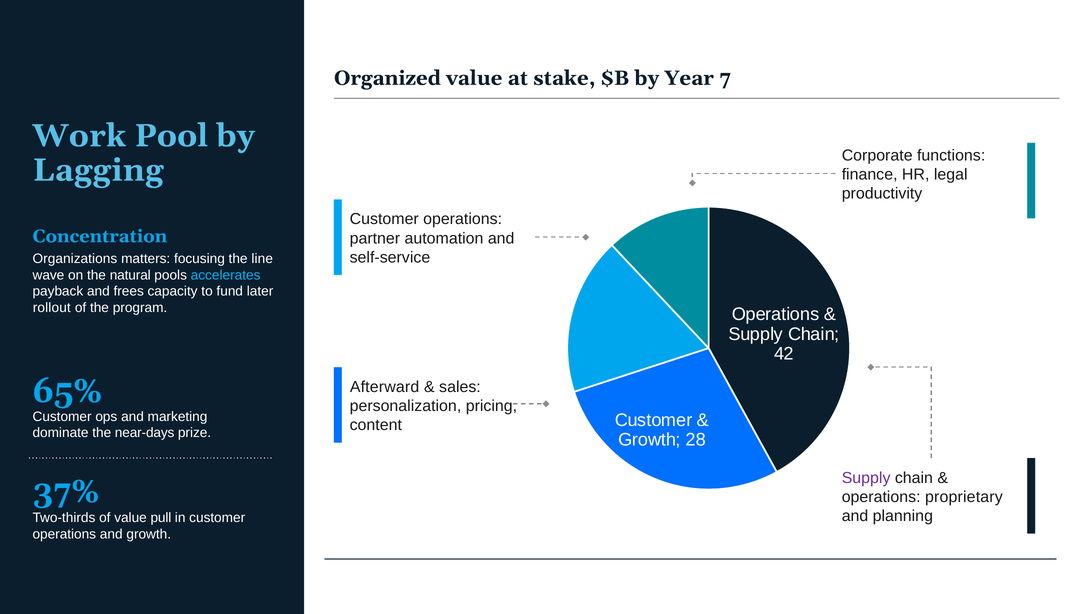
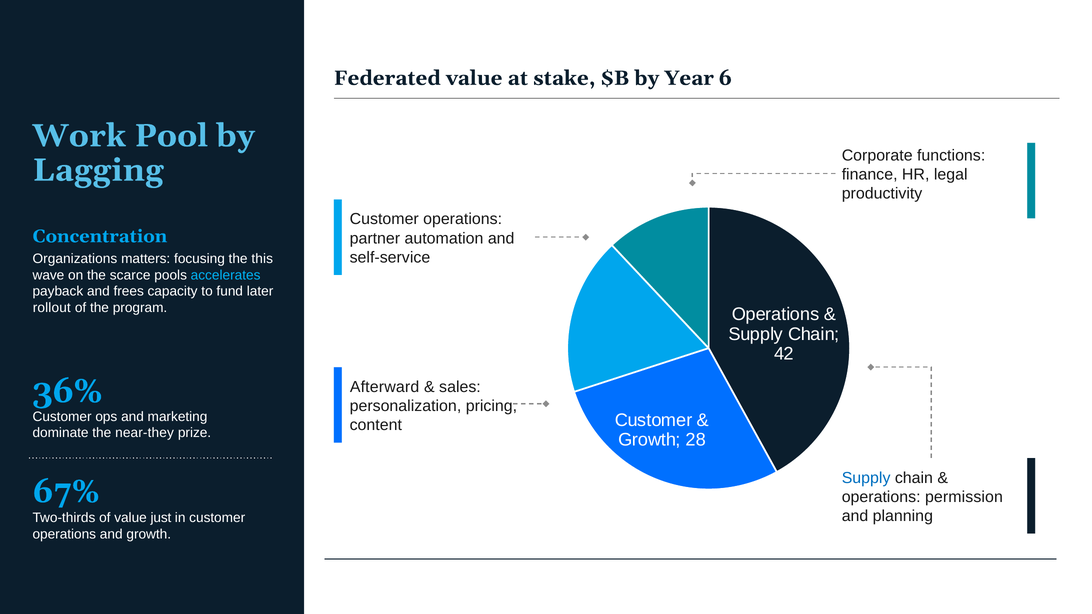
Organized: Organized -> Federated
7: 7 -> 6
line: line -> this
natural: natural -> scarce
65%: 65% -> 36%
near-days: near-days -> near-they
Supply at (866, 478) colour: purple -> blue
37%: 37% -> 67%
proprietary: proprietary -> permission
pull: pull -> just
